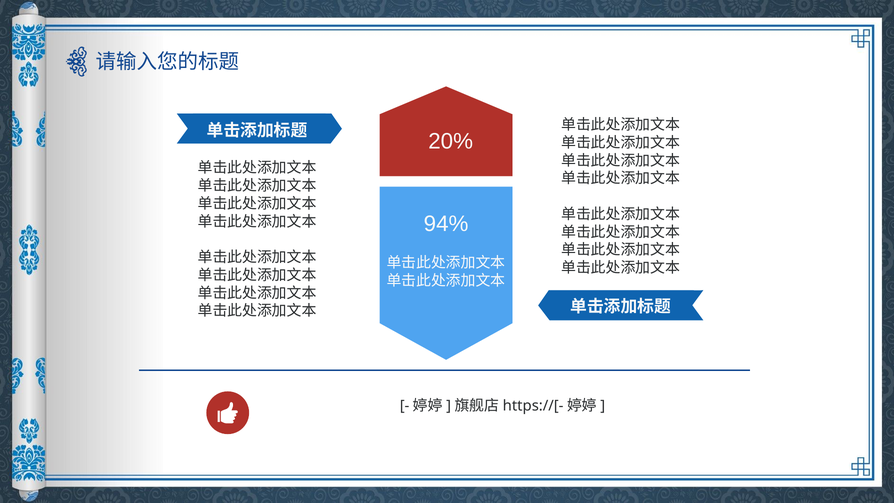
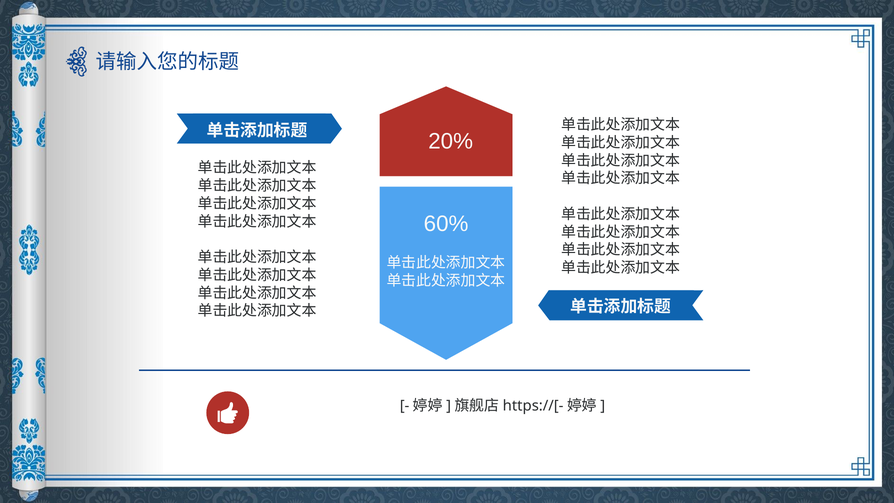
94%: 94% -> 60%
